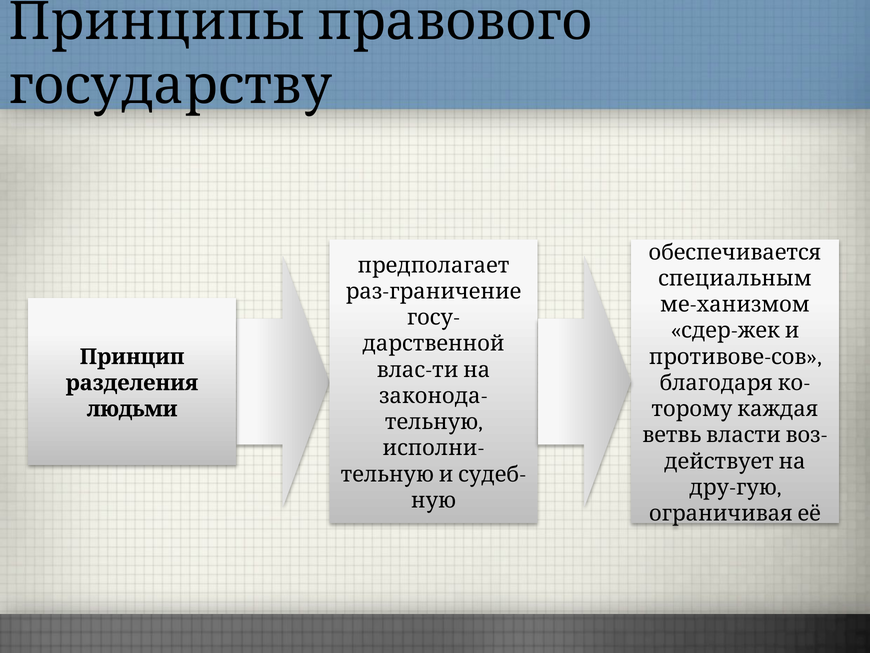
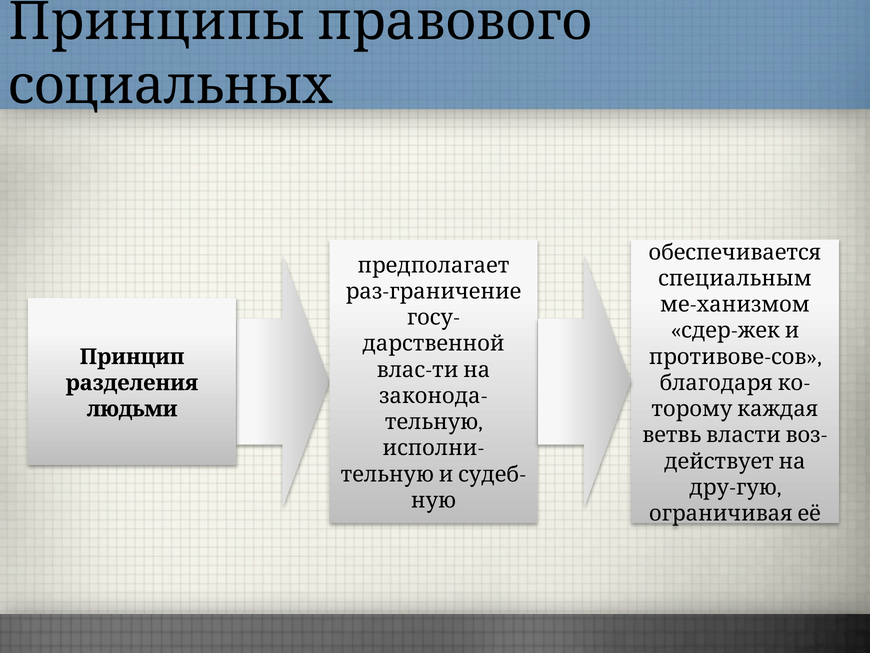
государству: государству -> социальных
